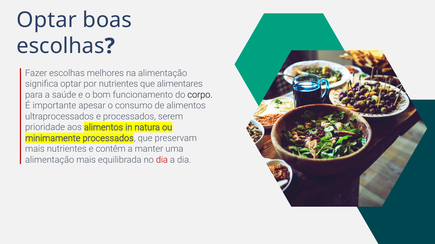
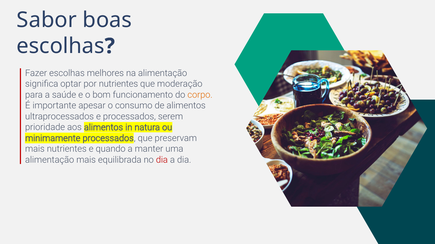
Optar at (47, 20): Optar -> Sabor
alimentares: alimentares -> moderação
corpo colour: black -> orange
contêm: contêm -> quando
